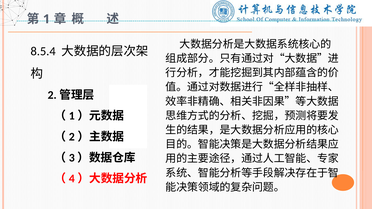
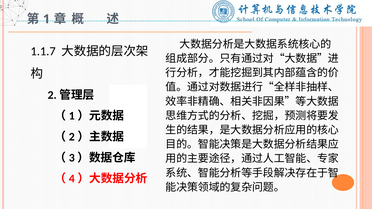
8.5.4: 8.5.4 -> 1.1.7
